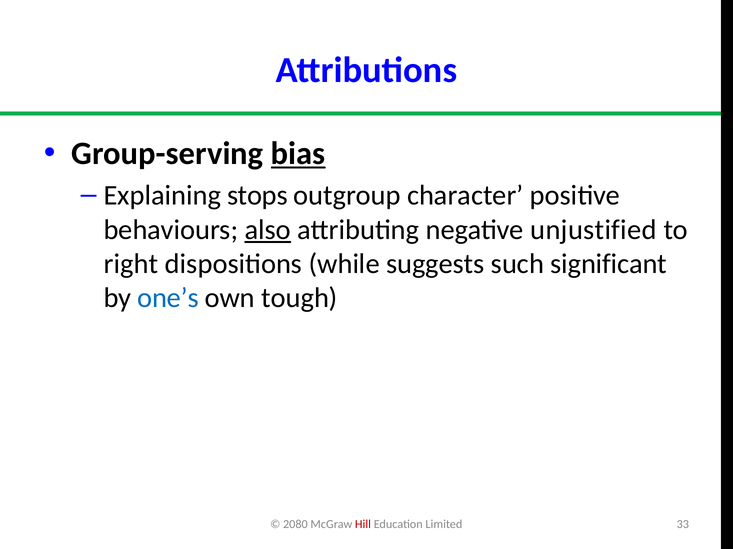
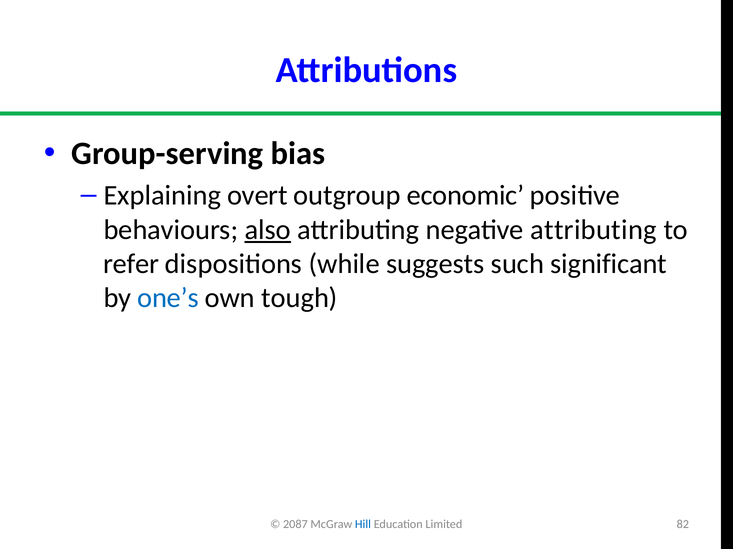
bias underline: present -> none
stops: stops -> overt
character: character -> economic
negative unjustified: unjustified -> attributing
right: right -> refer
2080: 2080 -> 2087
Hill colour: red -> blue
33: 33 -> 82
